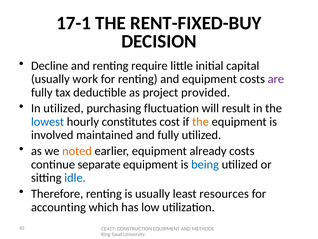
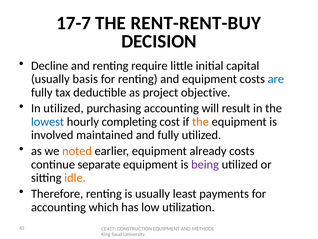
17-1: 17-1 -> 17-7
RENT-FIXED-BUY: RENT-FIXED-BUY -> RENT-RENT-BUY
work: work -> basis
are colour: purple -> blue
provided: provided -> objective
purchasing fluctuation: fluctuation -> accounting
constitutes: constitutes -> completing
being colour: blue -> purple
idle colour: blue -> orange
resources: resources -> payments
